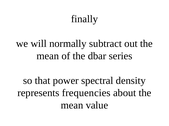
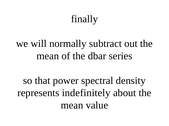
frequencies: frequencies -> indefinitely
